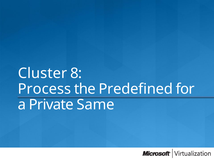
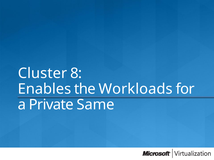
Process: Process -> Enables
Predefined: Predefined -> Workloads
